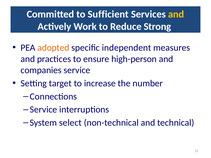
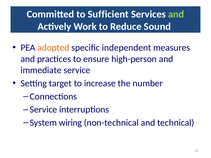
and at (176, 14) colour: yellow -> light green
Strong: Strong -> Sound
companies: companies -> immediate
select: select -> wiring
